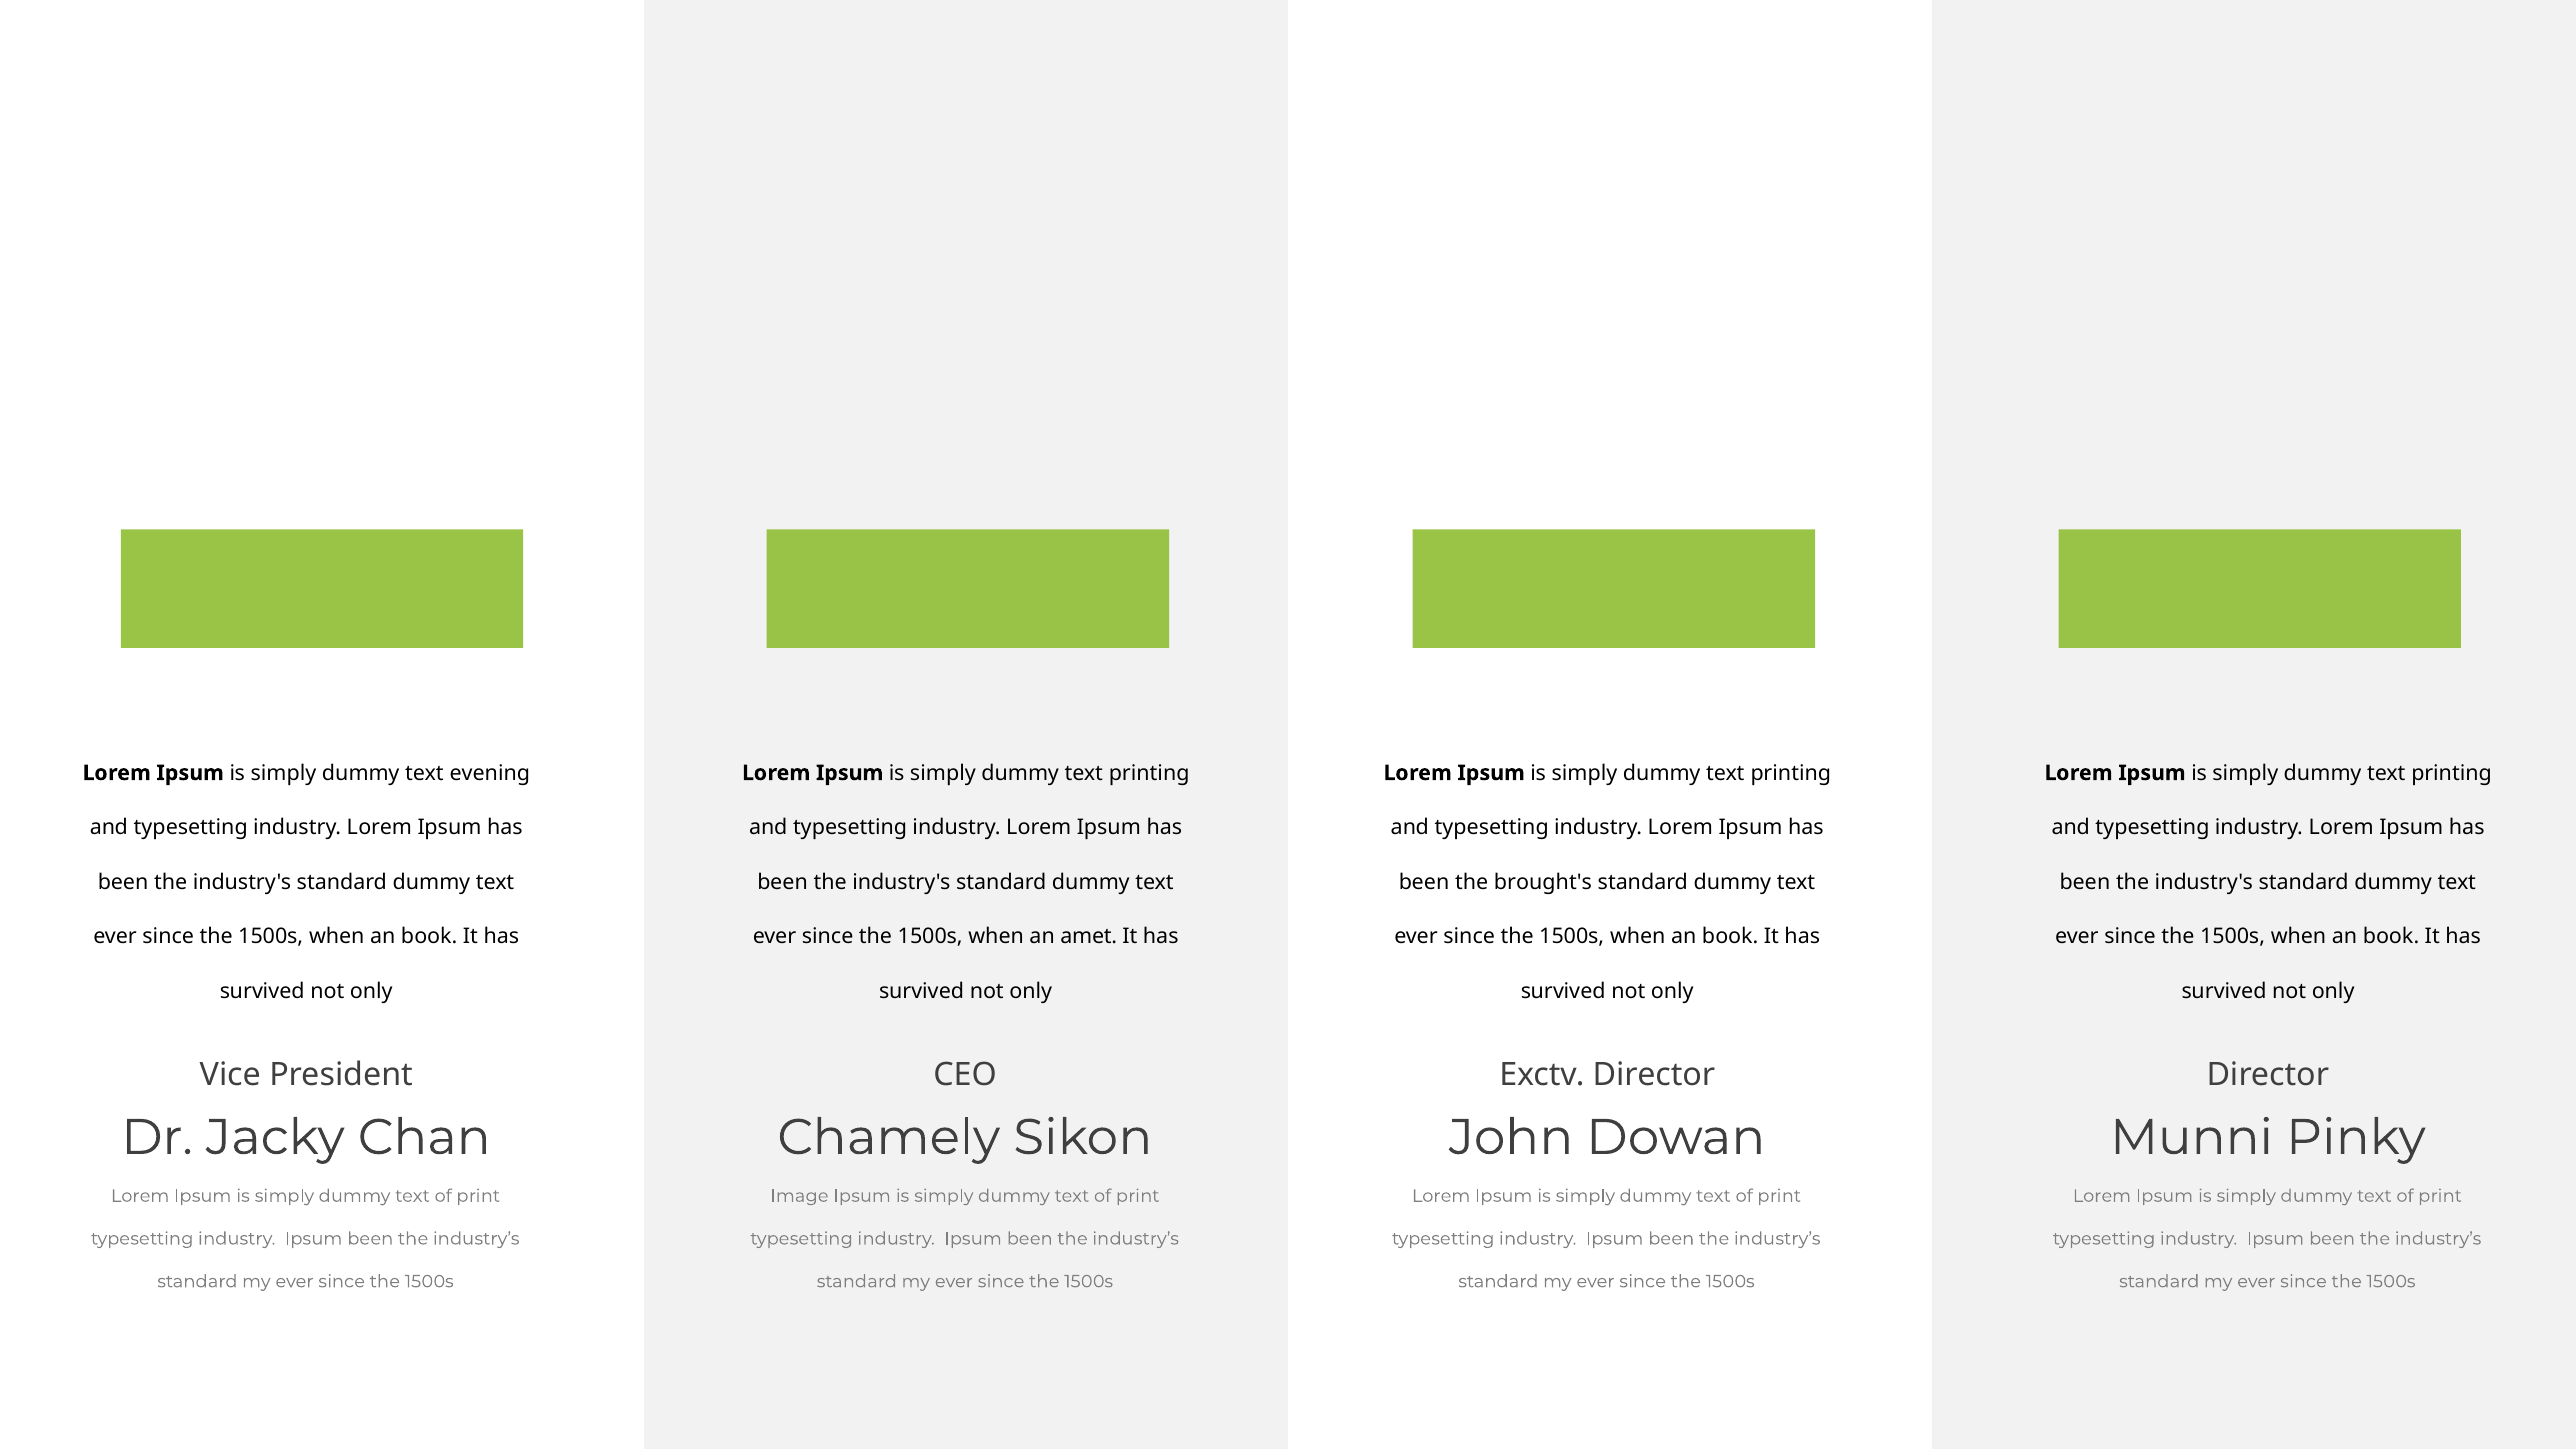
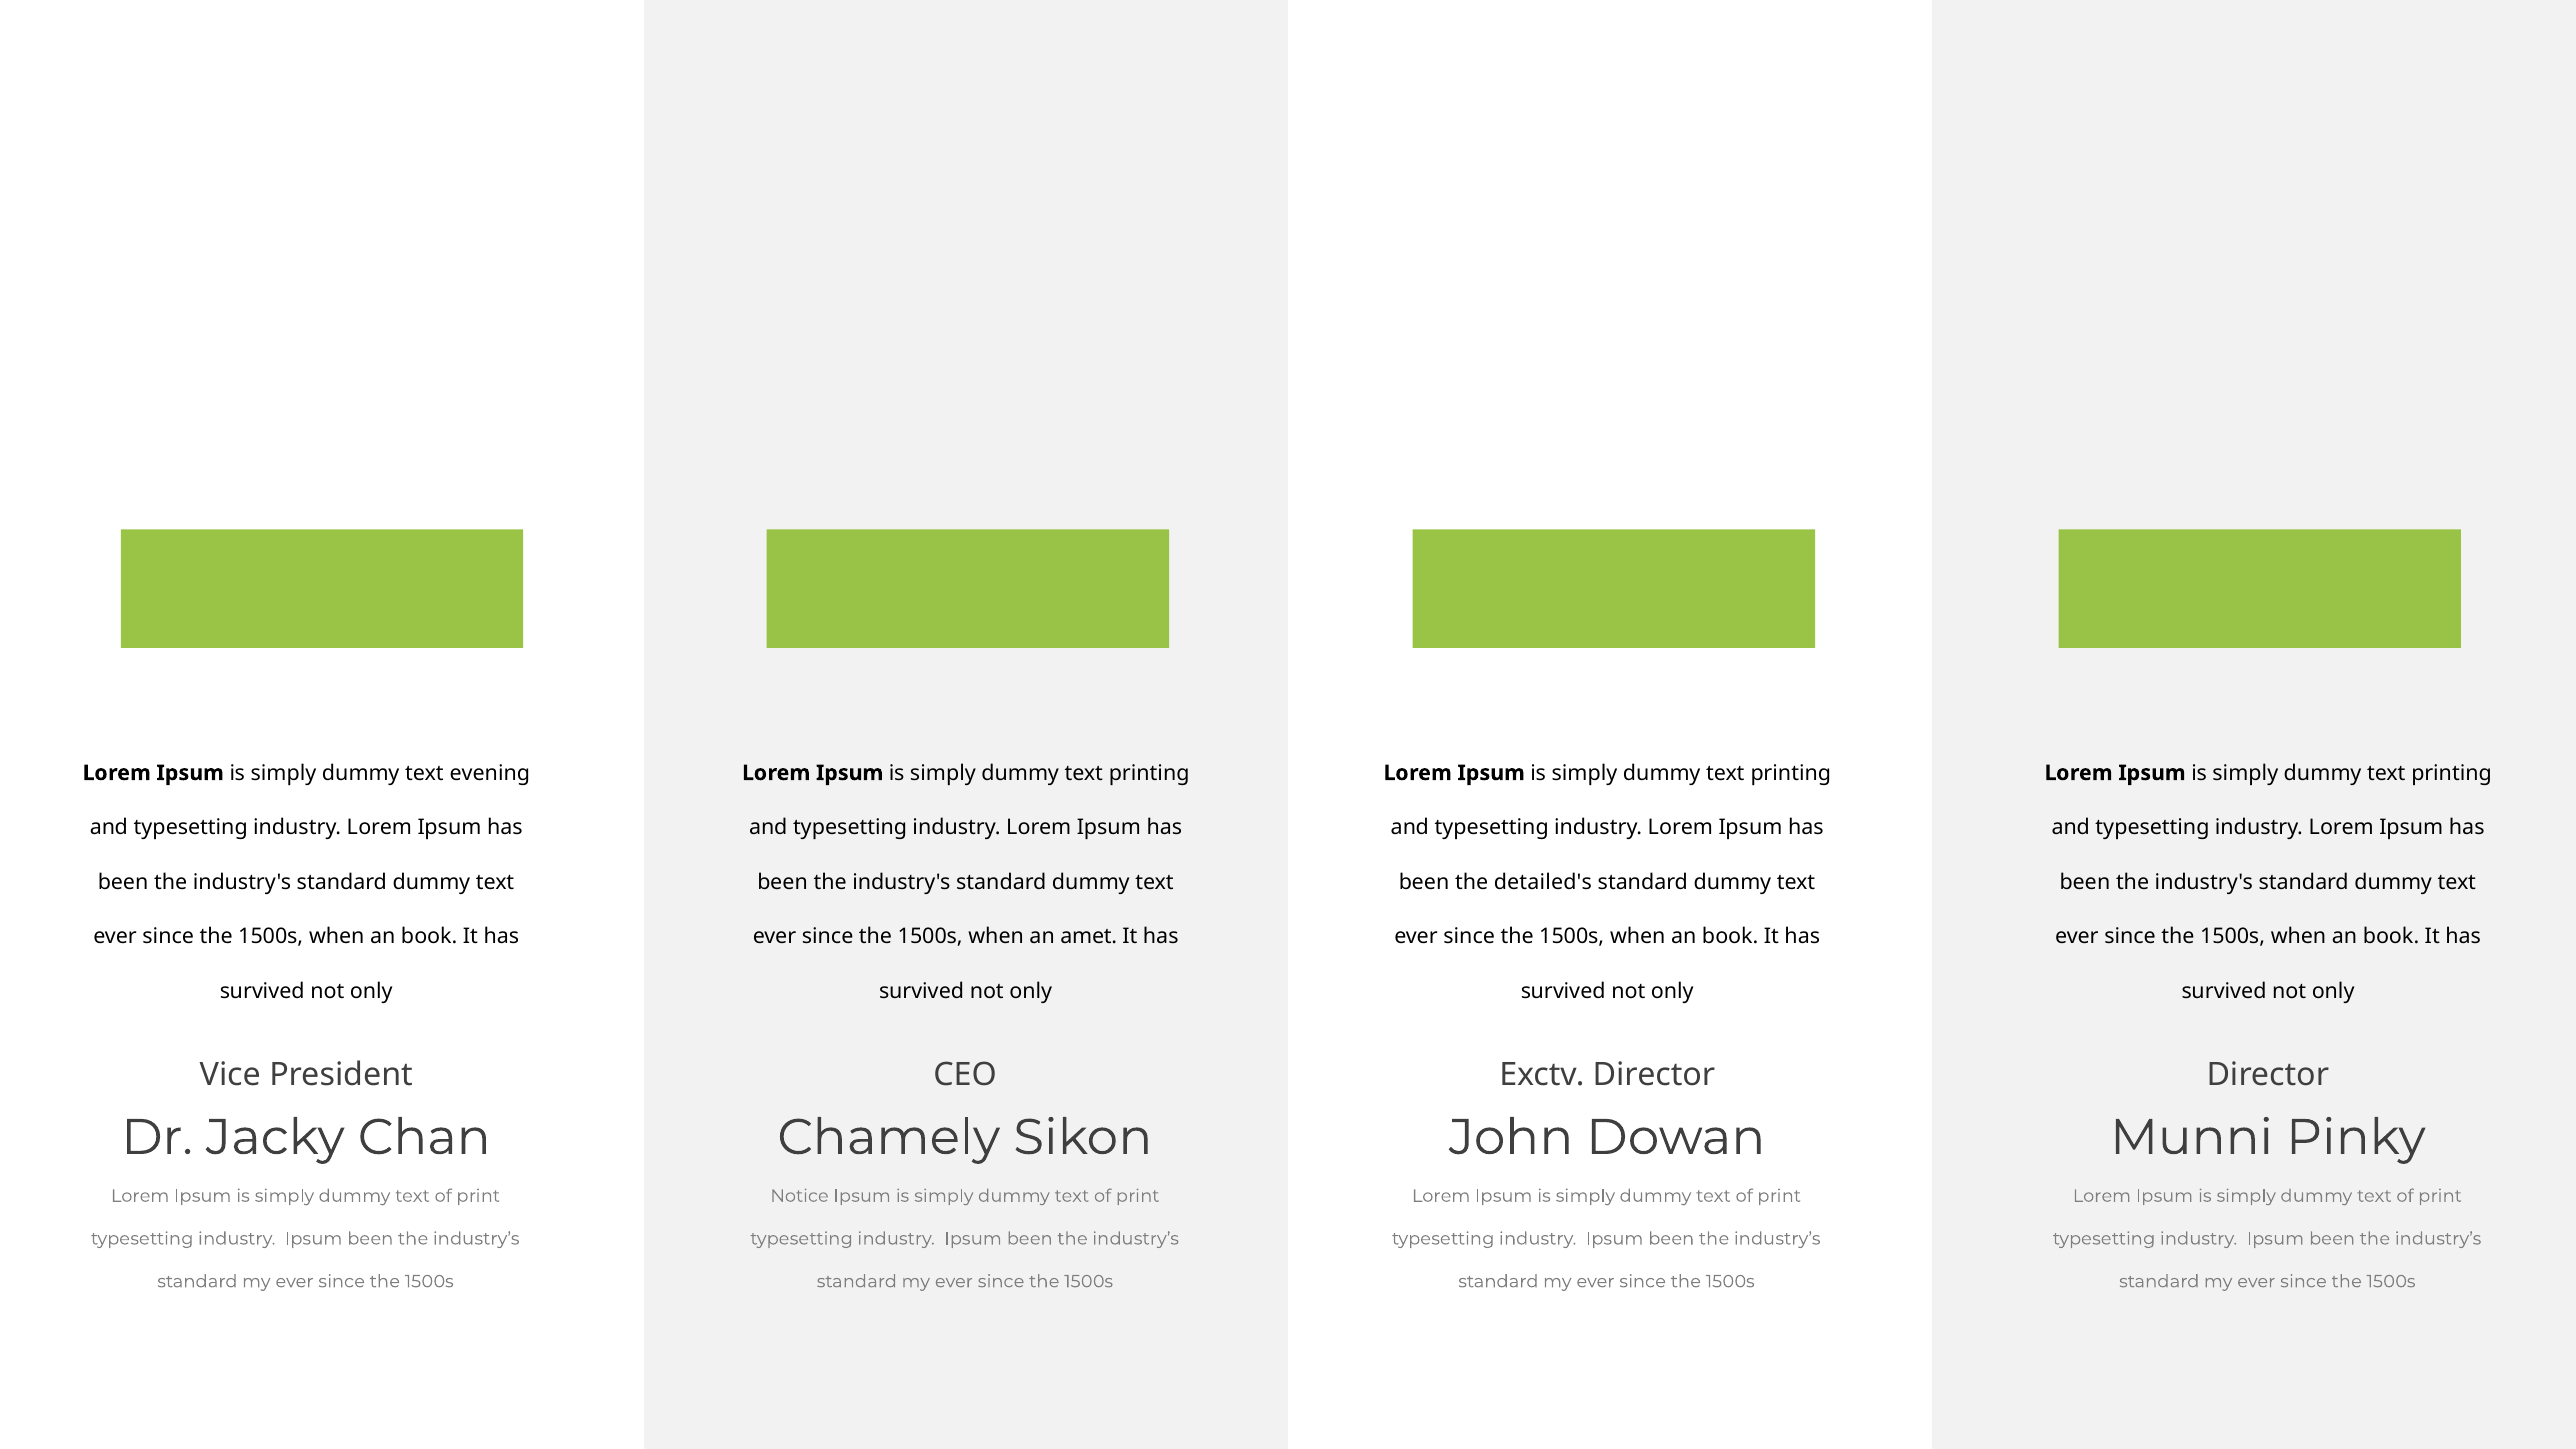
brought's: brought's -> detailed's
Image: Image -> Notice
